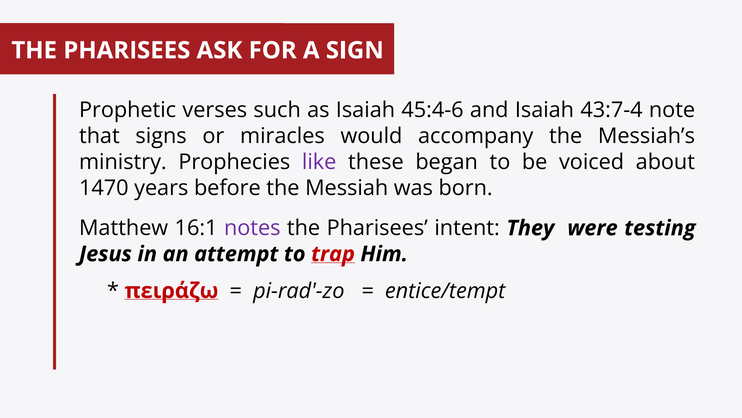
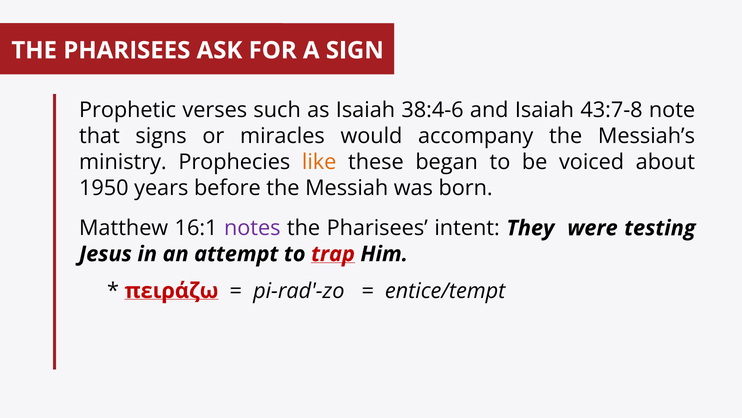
45:4-6: 45:4-6 -> 38:4-6
43:7-4: 43:7-4 -> 43:7-8
like colour: purple -> orange
1470: 1470 -> 1950
